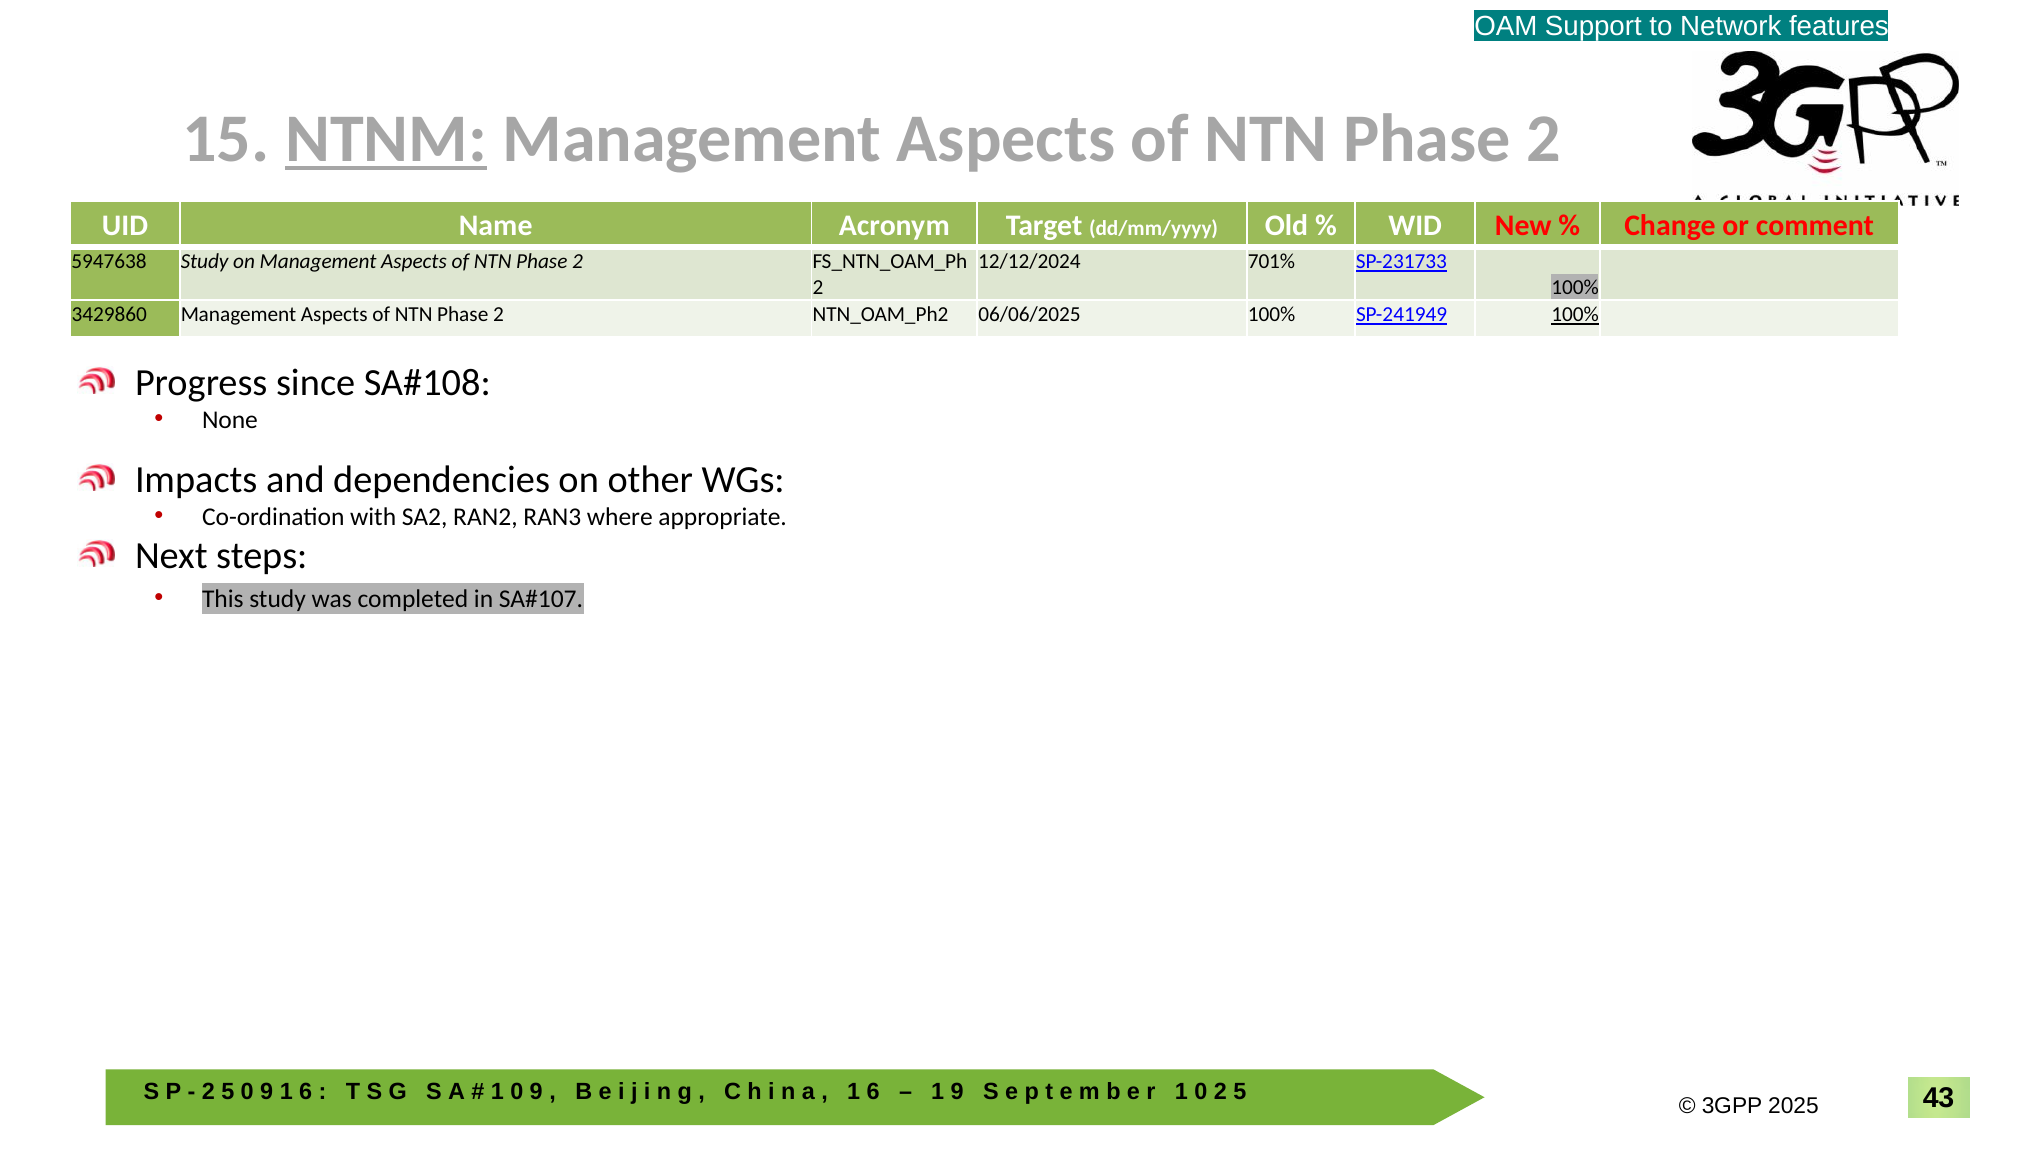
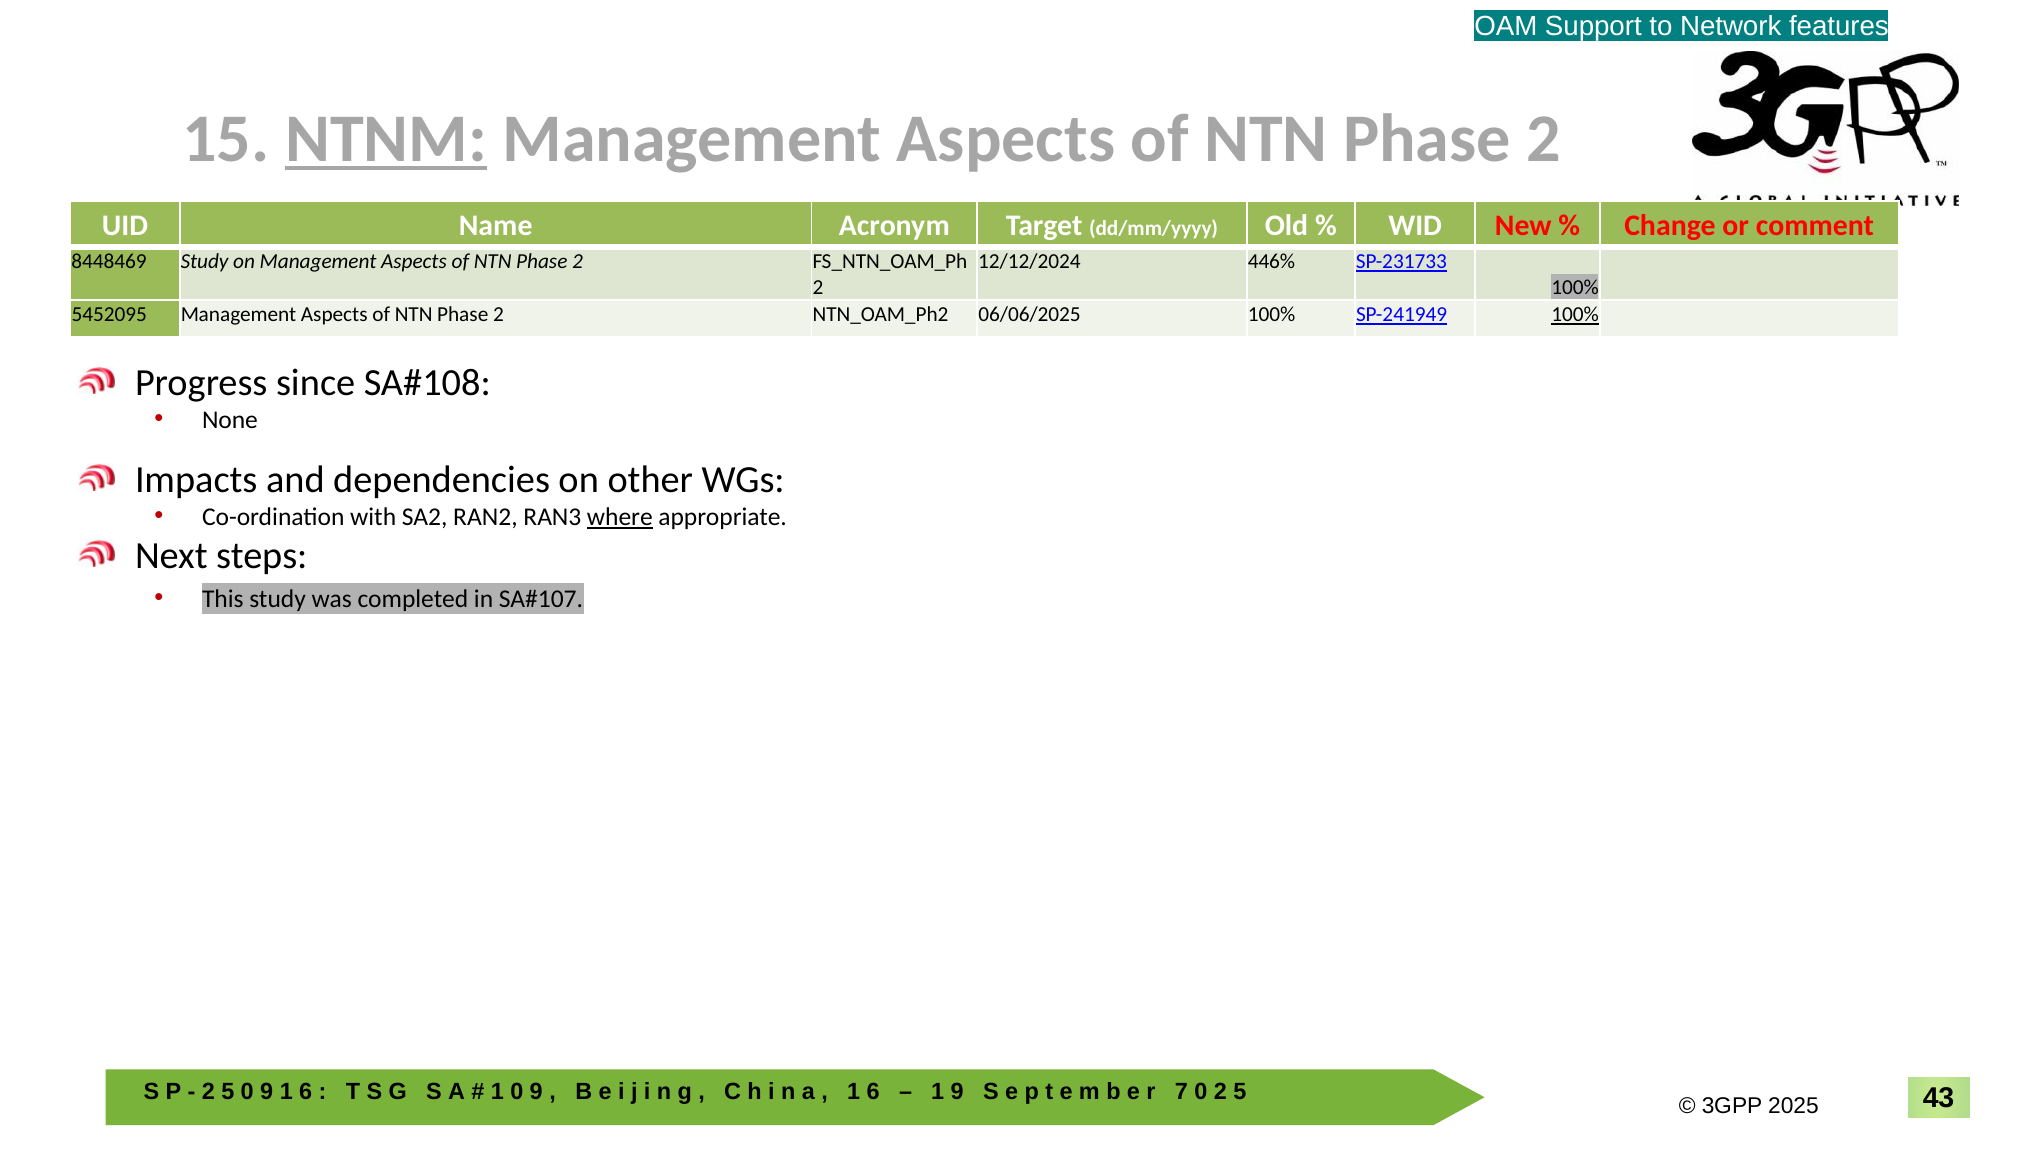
5947638: 5947638 -> 8448469
701%: 701% -> 446%
3429860: 3429860 -> 5452095
where underline: none -> present
1 at (1181, 1092): 1 -> 7
